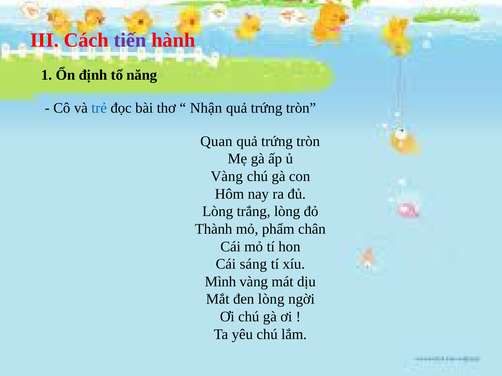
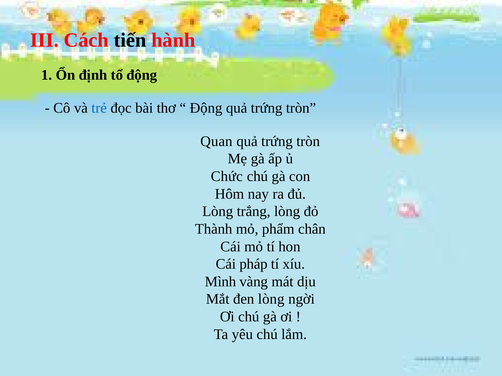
tiến colour: purple -> black
tổ năng: năng -> động
Nhận at (206, 108): Nhận -> Động
Vàng at (227, 177): Vàng -> Chức
sáng: sáng -> pháp
